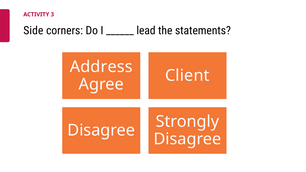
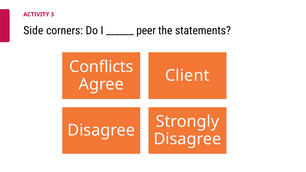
lead: lead -> peer
Address: Address -> Conflicts
